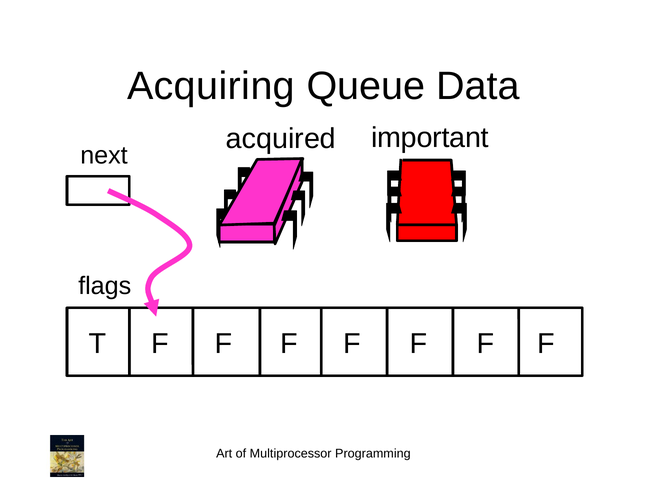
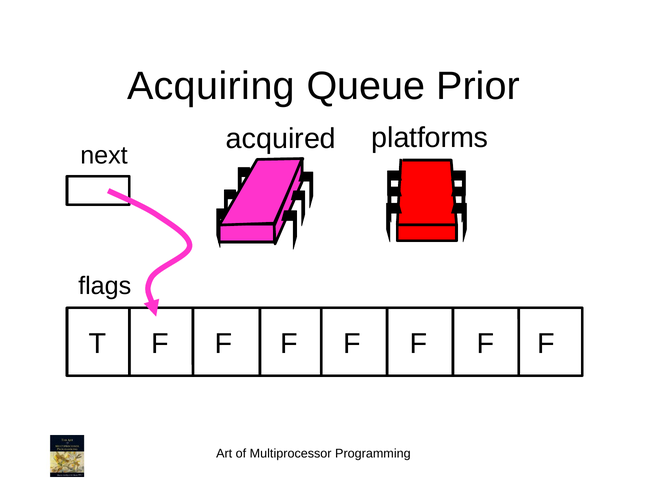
Data: Data -> Prior
important: important -> platforms
